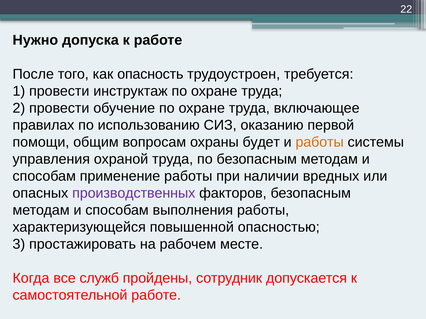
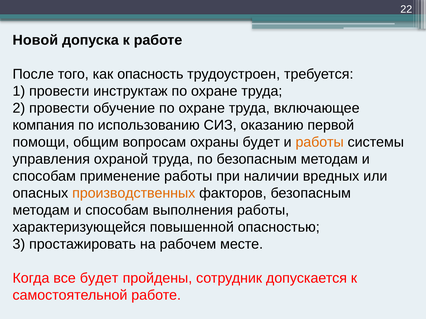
Нужно: Нужно -> Новой
правилах: правилах -> компания
производственных colour: purple -> orange
все служб: служб -> будет
